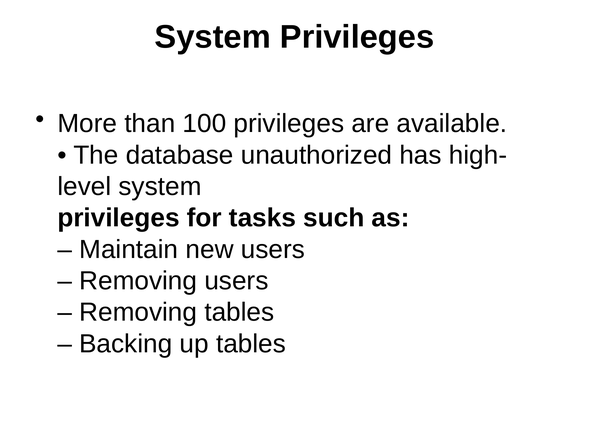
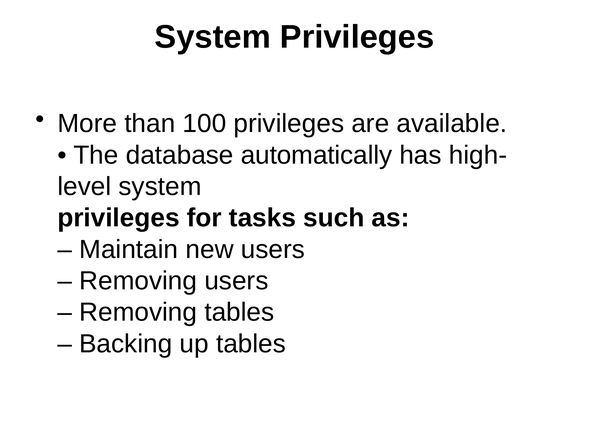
unauthorized: unauthorized -> automatically
